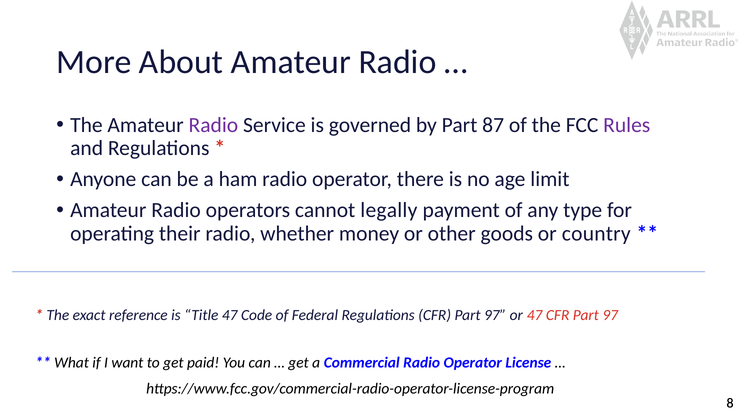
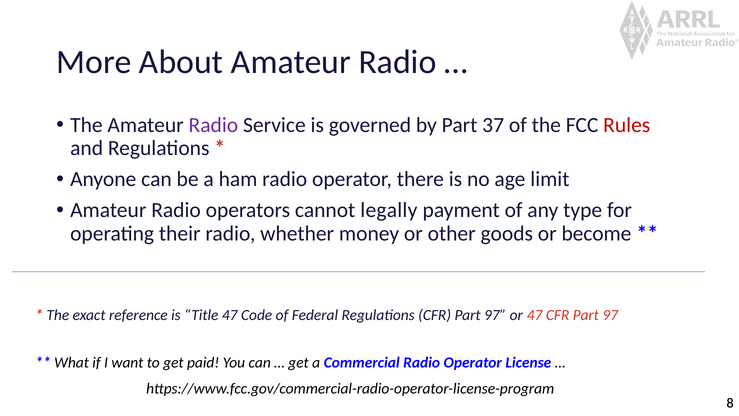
87: 87 -> 37
Rules colour: purple -> red
country: country -> become
